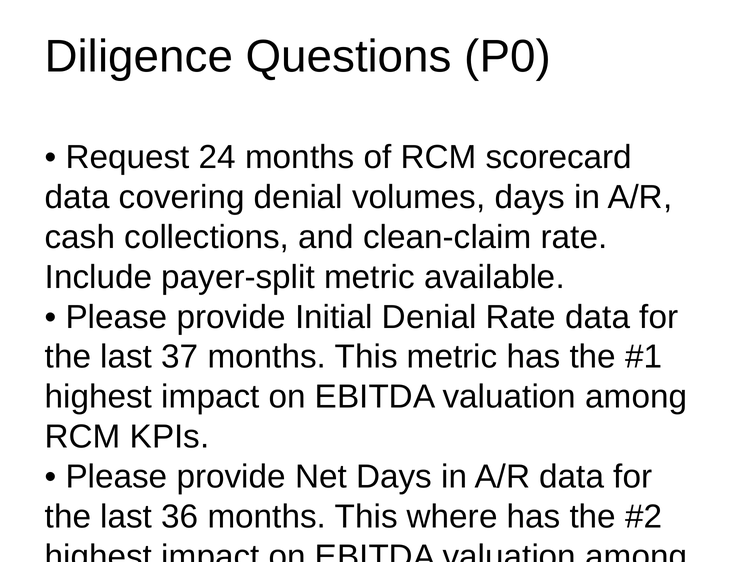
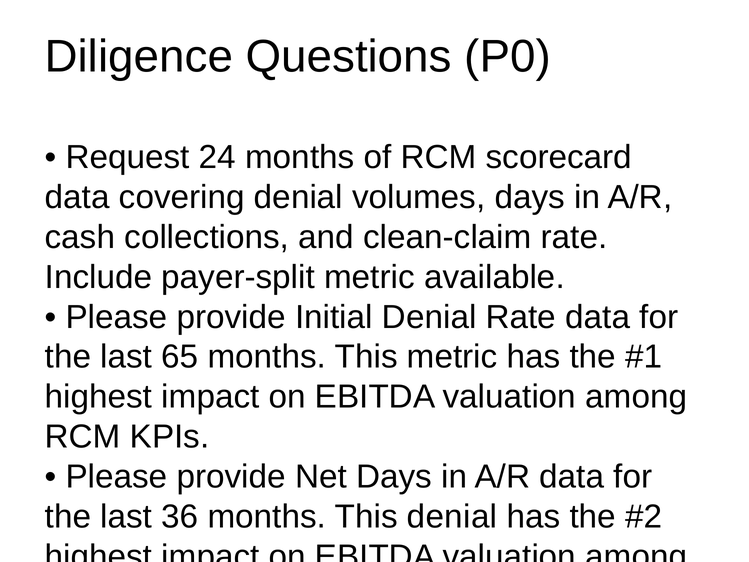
37: 37 -> 65
This where: where -> denial
